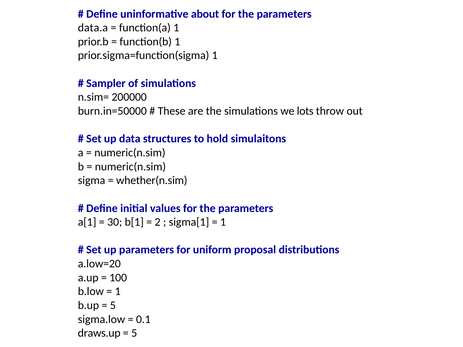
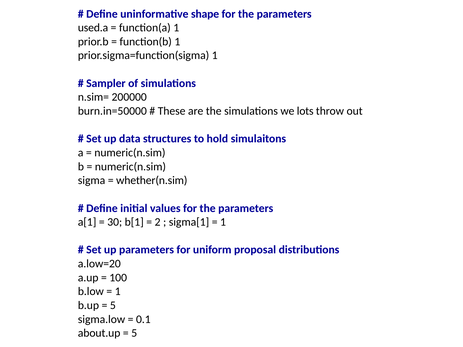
about: about -> shape
data.a: data.a -> used.a
draws.up: draws.up -> about.up
